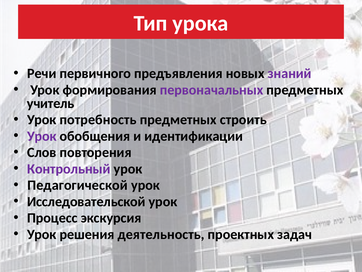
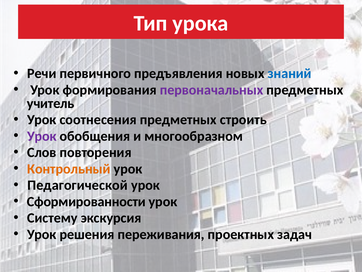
знаний colour: purple -> blue
потребность: потребность -> соотнесения
идентификации: идентификации -> многообразном
Контрольный colour: purple -> orange
Исследовательской: Исследовательской -> Сформированности
Процесс: Процесс -> Систему
деятельность: деятельность -> переживания
